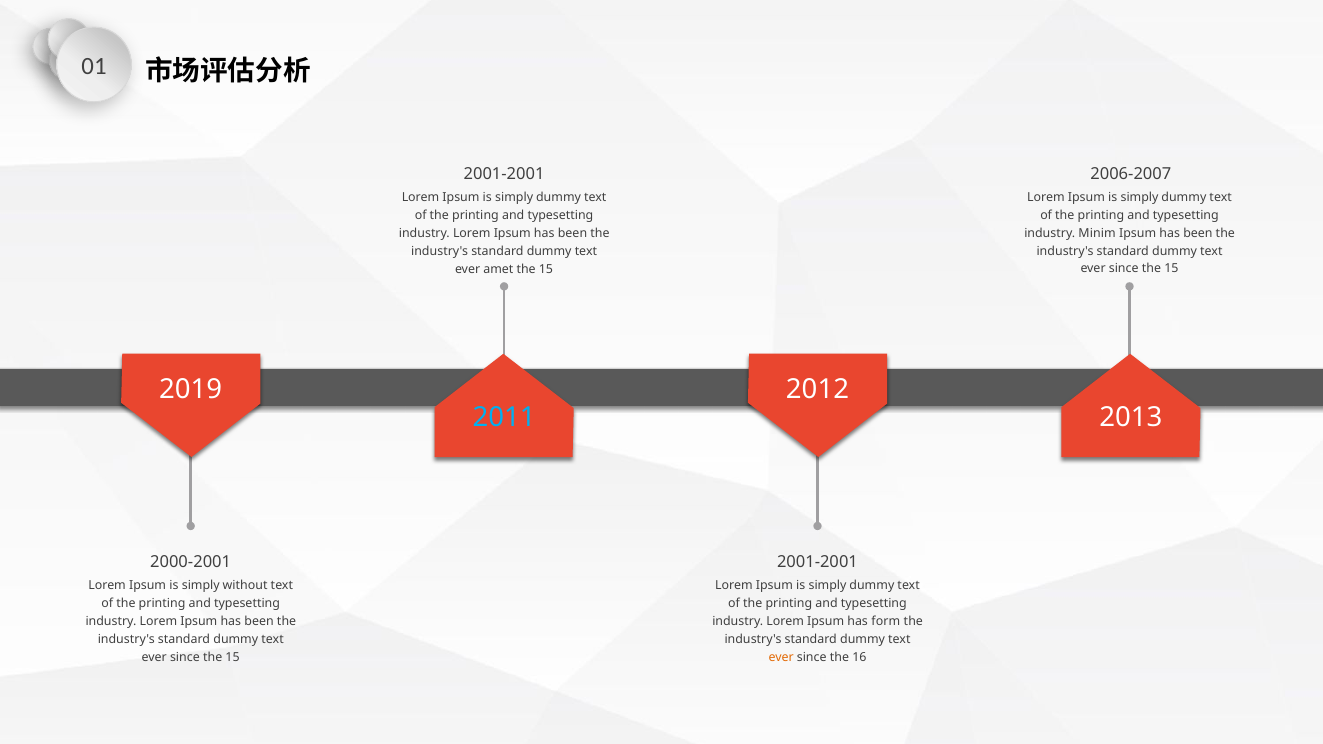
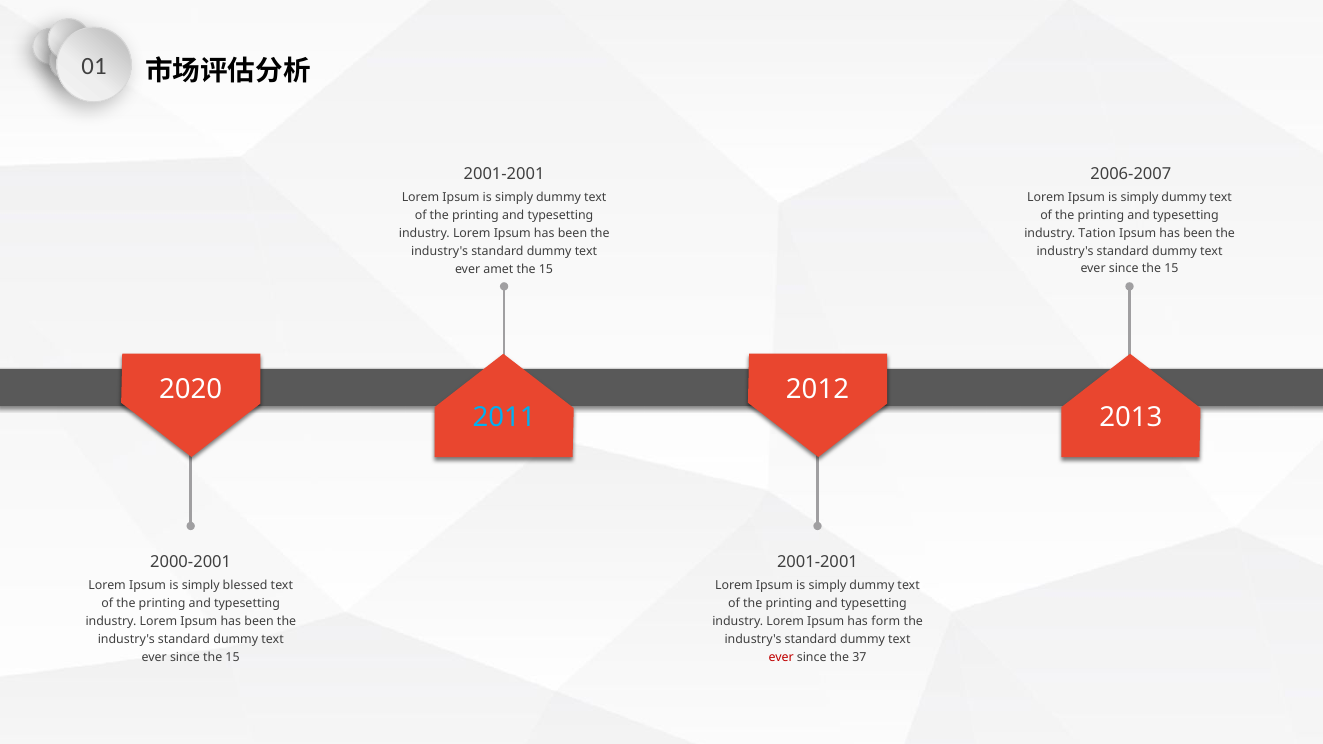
Minim: Minim -> Tation
2019: 2019 -> 2020
without: without -> blessed
ever at (781, 657) colour: orange -> red
16: 16 -> 37
